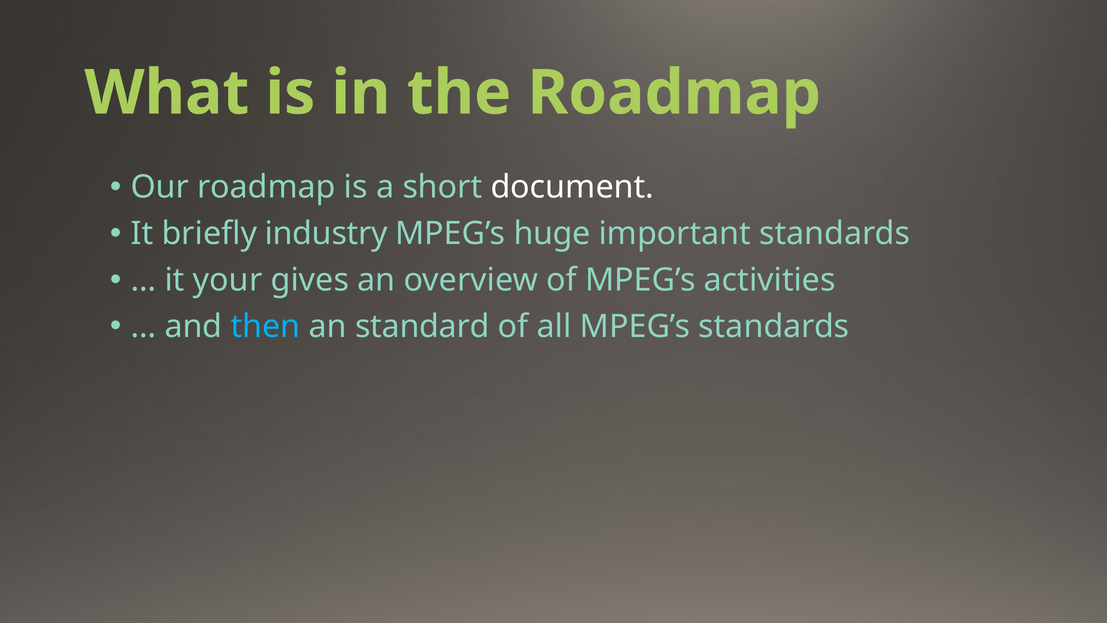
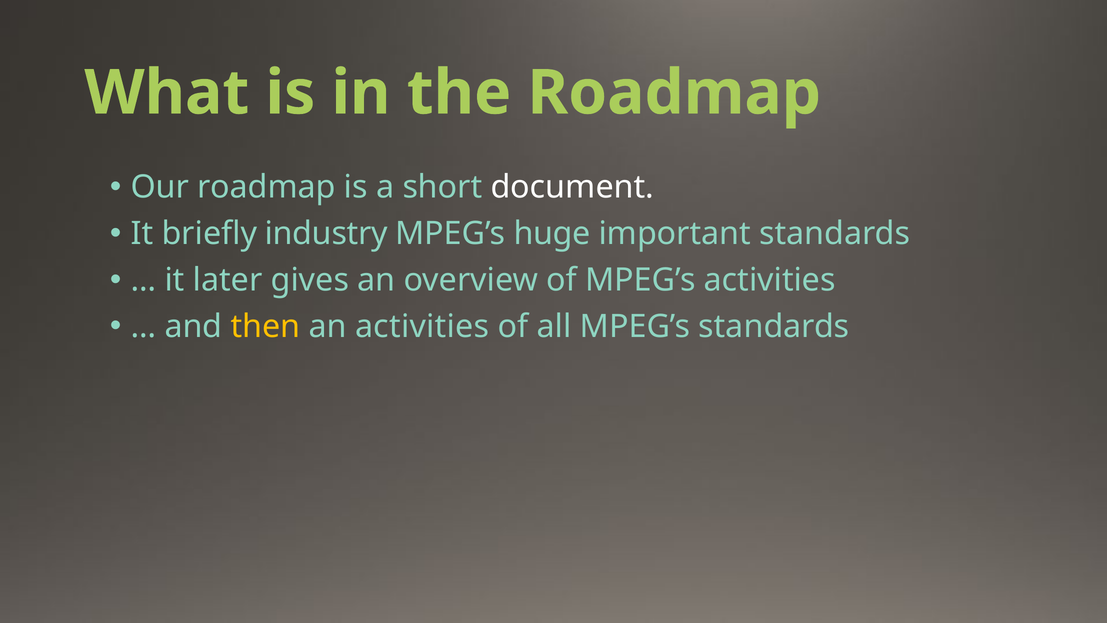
your: your -> later
then colour: light blue -> yellow
an standard: standard -> activities
